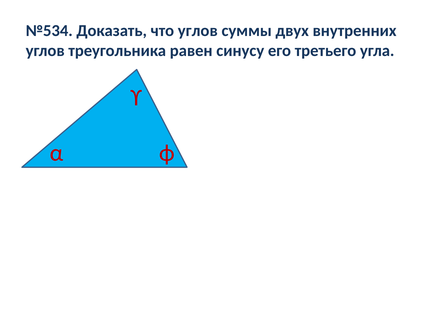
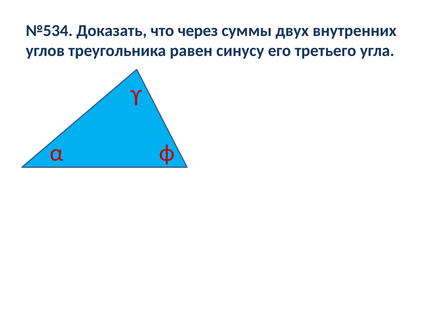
что углов: углов -> через
